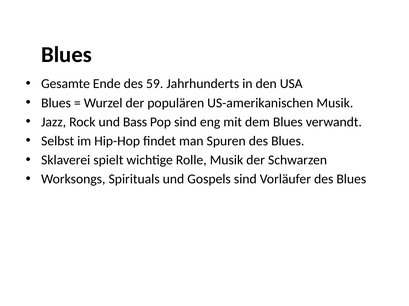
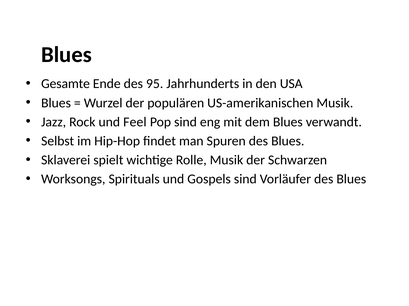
59: 59 -> 95
Bass: Bass -> Feel
